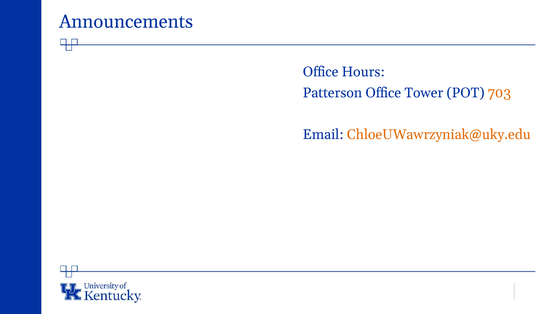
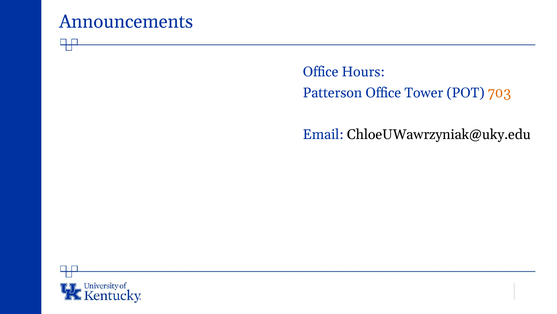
ChloeUWawrzyniak@uky.edu colour: orange -> black
